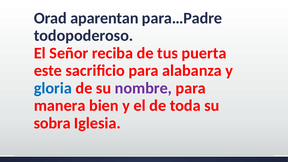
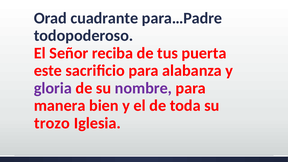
aparentan: aparentan -> cuadrante
gloria colour: blue -> purple
sobra: sobra -> trozo
